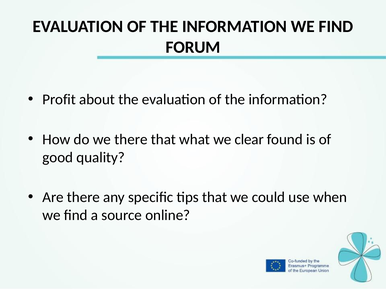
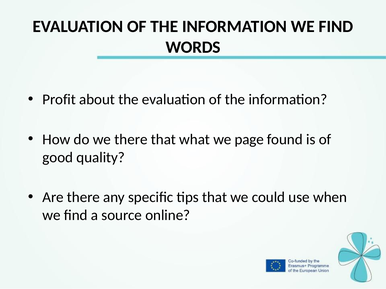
FORUM: FORUM -> WORDS
clear: clear -> page
